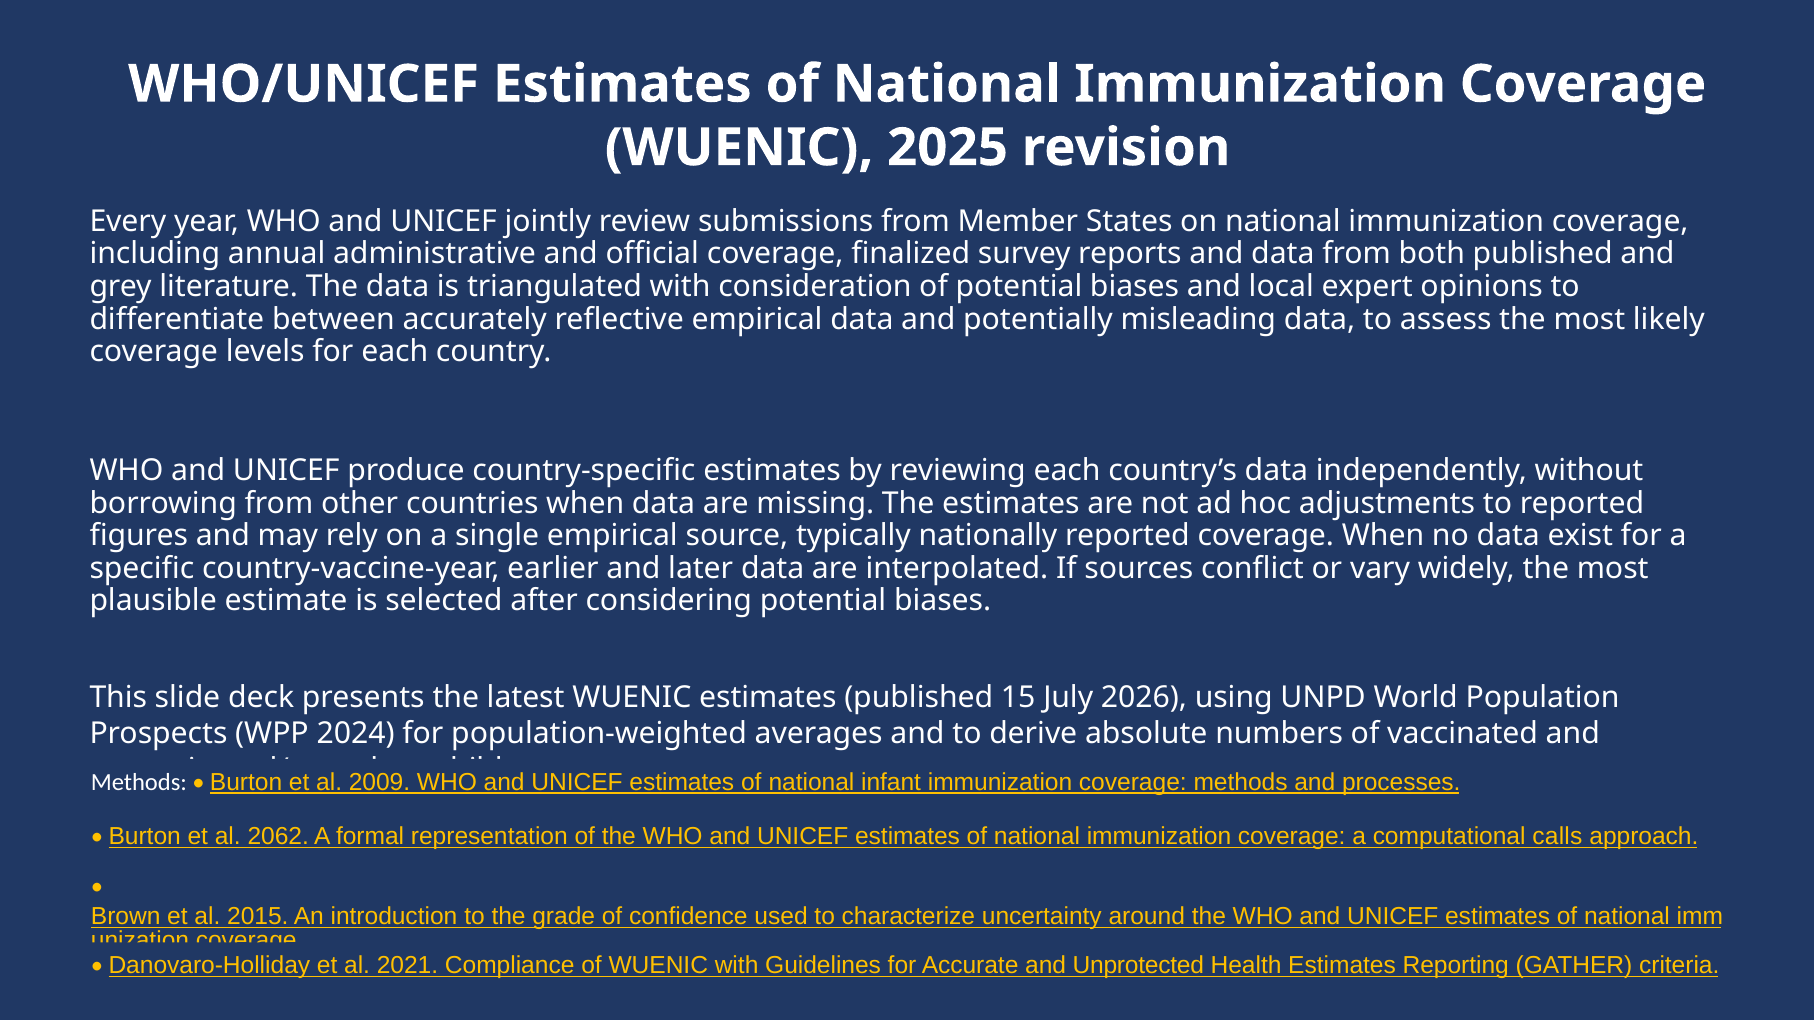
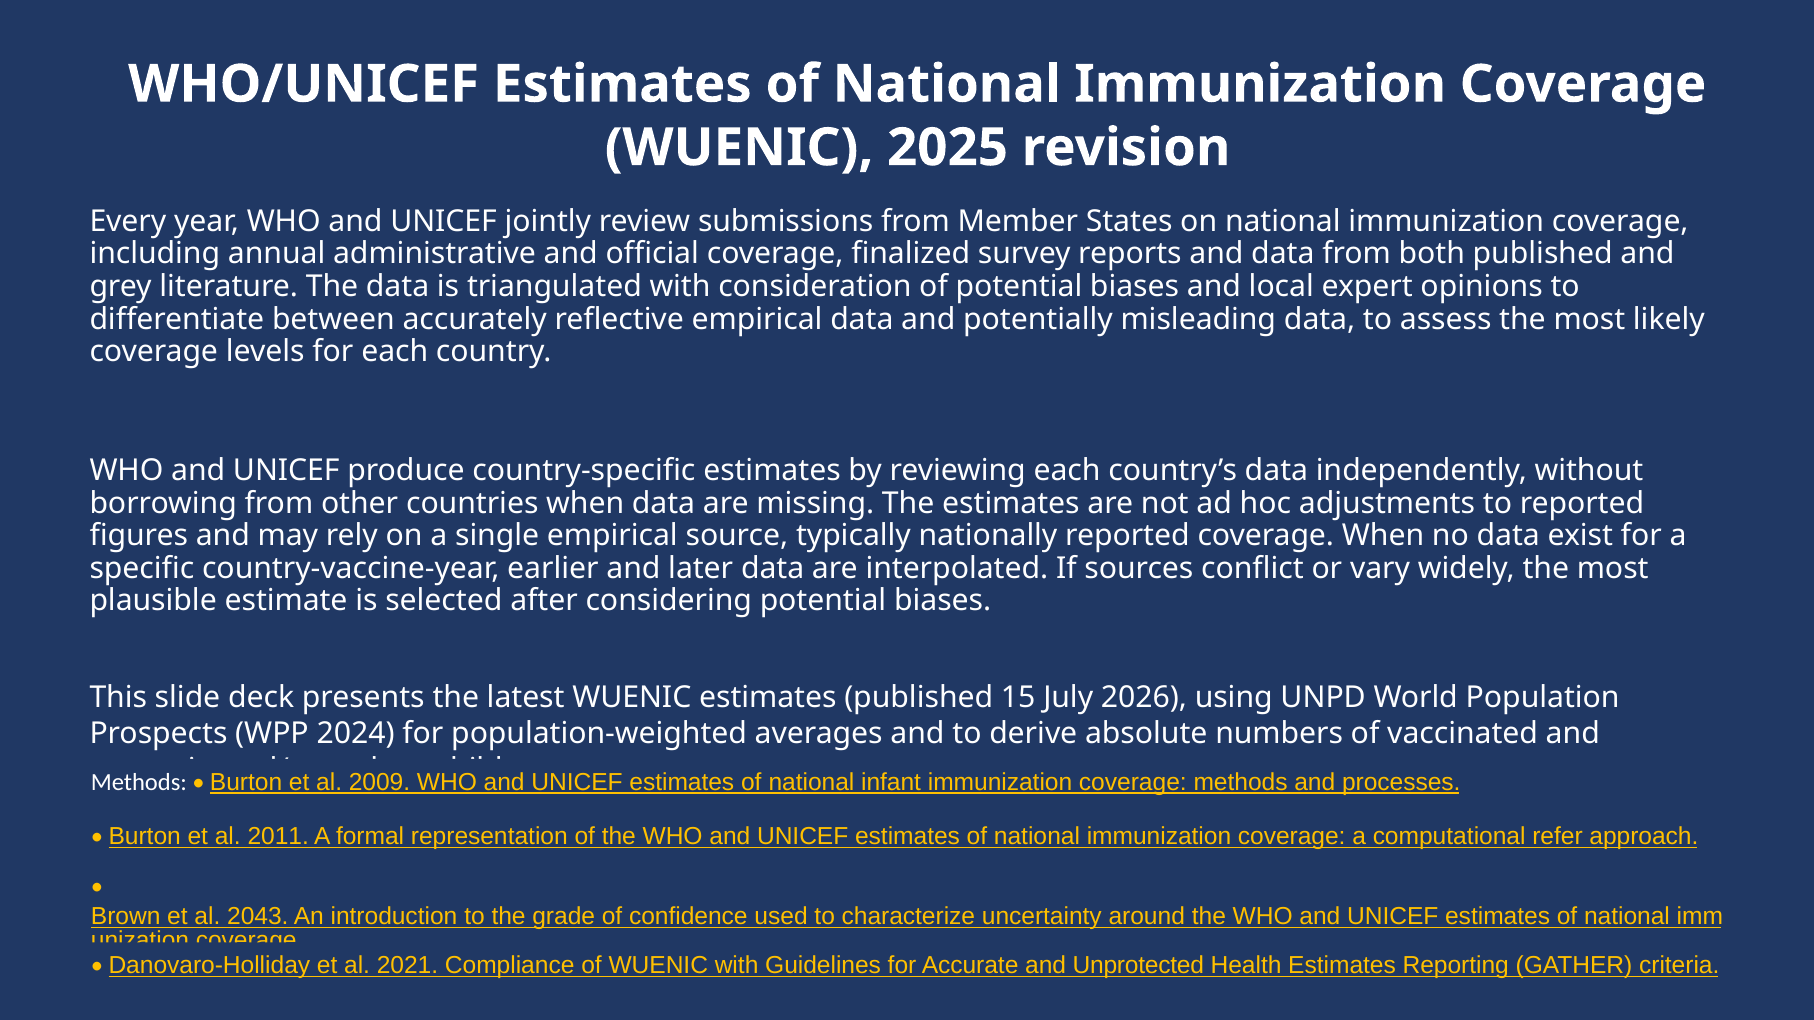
2062: 2062 -> 2011
calls: calls -> refer
2015: 2015 -> 2043
